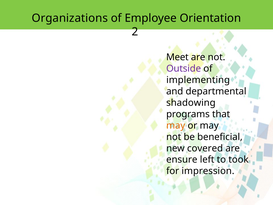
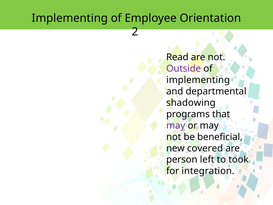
Organizations at (70, 18): Organizations -> Implementing
Meet: Meet -> Read
may at (176, 125) colour: orange -> purple
ensure: ensure -> person
impression: impression -> integration
